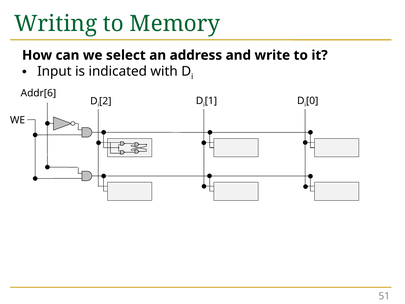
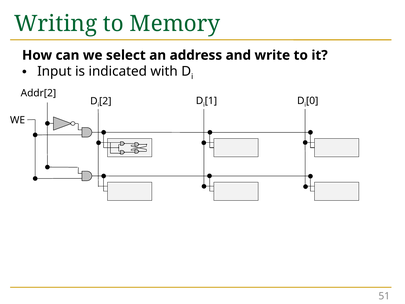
Addr[6: Addr[6 -> Addr[2
